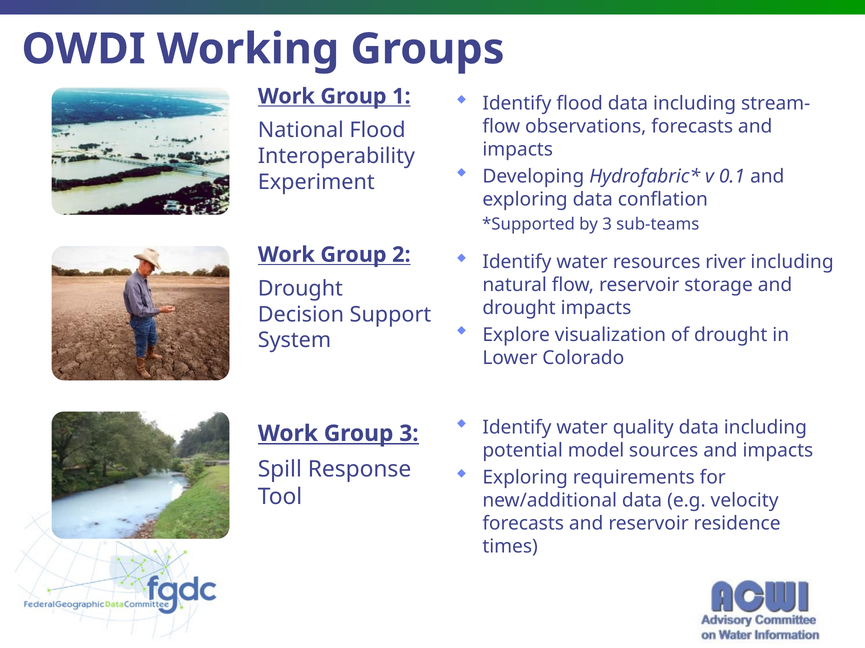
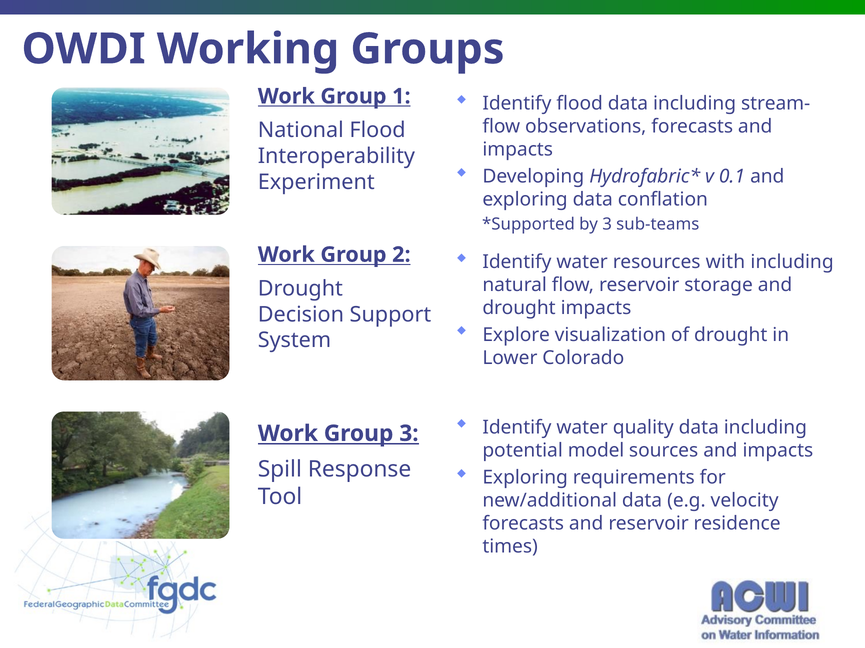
river: river -> with
